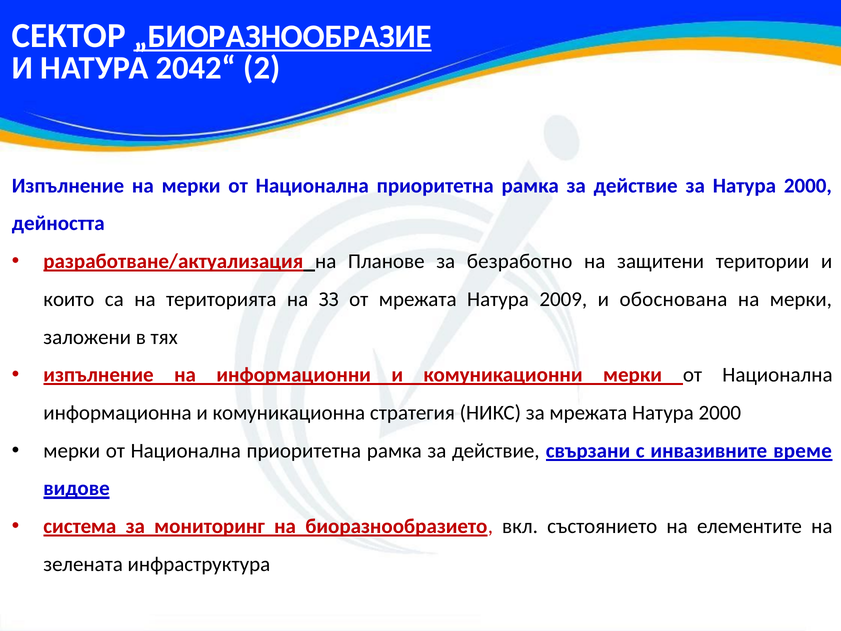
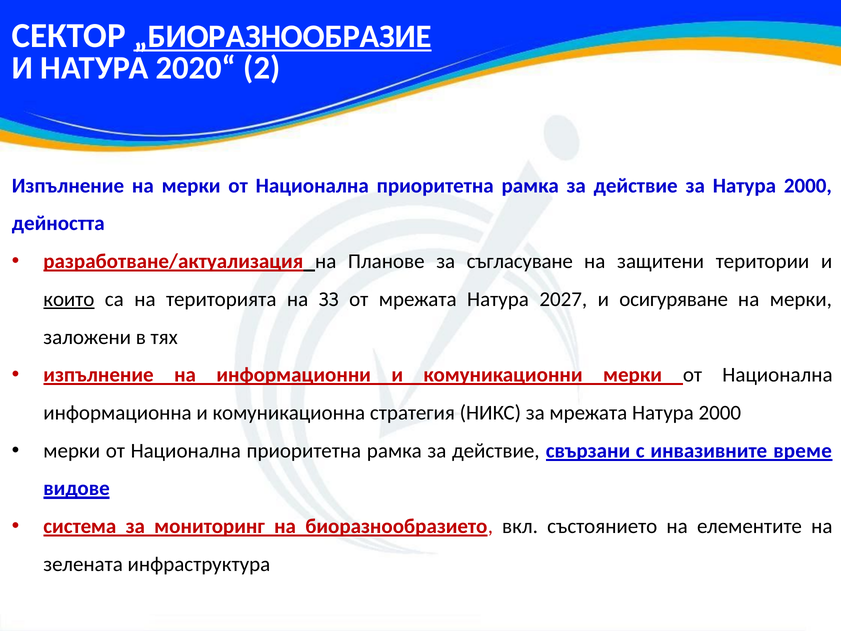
2042“: 2042“ -> 2020“
безработно: безработно -> съгласуване
които underline: none -> present
2009: 2009 -> 2027
обоснована: обоснована -> осигуряване
